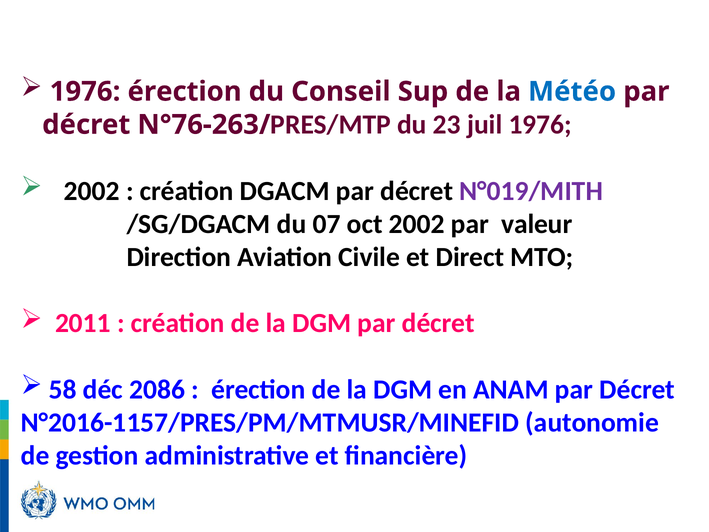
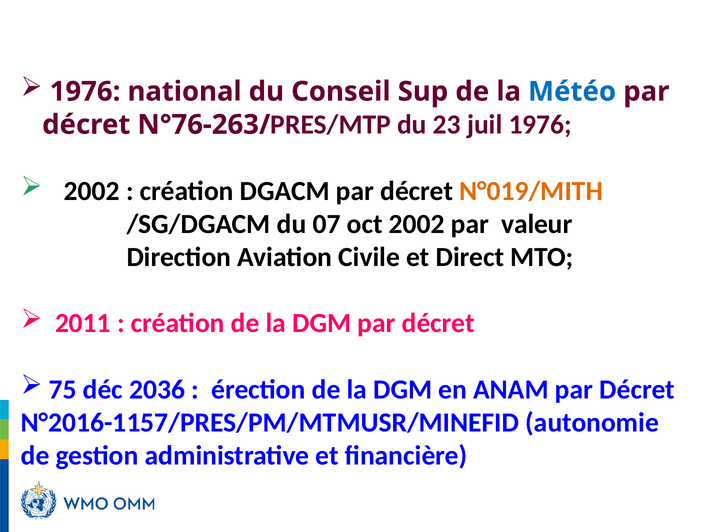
1976 érection: érection -> national
N°019/MITH colour: purple -> orange
58: 58 -> 75
2086: 2086 -> 2036
